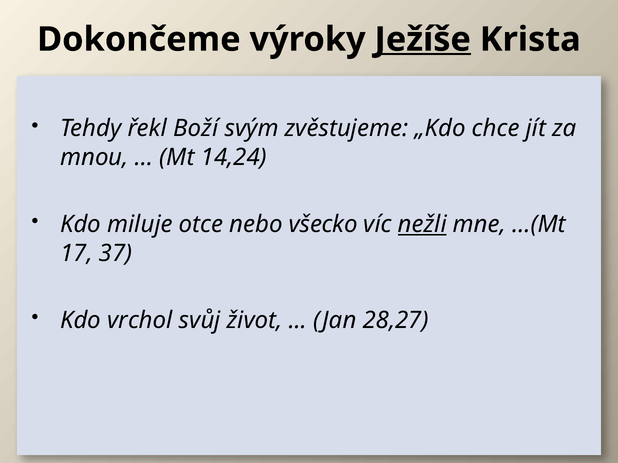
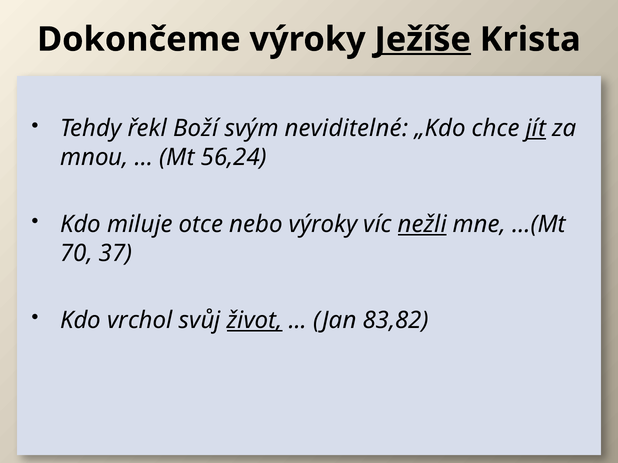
zvěstujeme: zvěstujeme -> neviditelné
jít underline: none -> present
14,24: 14,24 -> 56,24
nebo všecko: všecko -> výroky
17: 17 -> 70
život underline: none -> present
28,27: 28,27 -> 83,82
